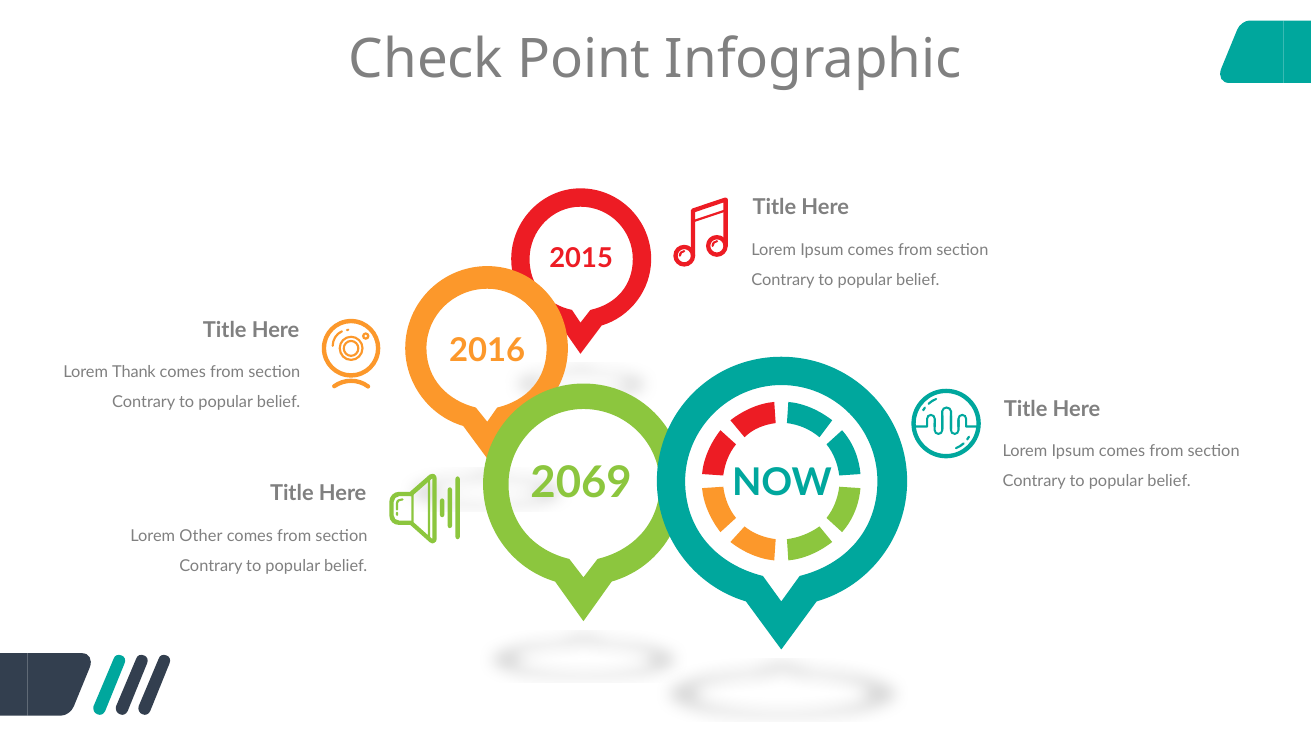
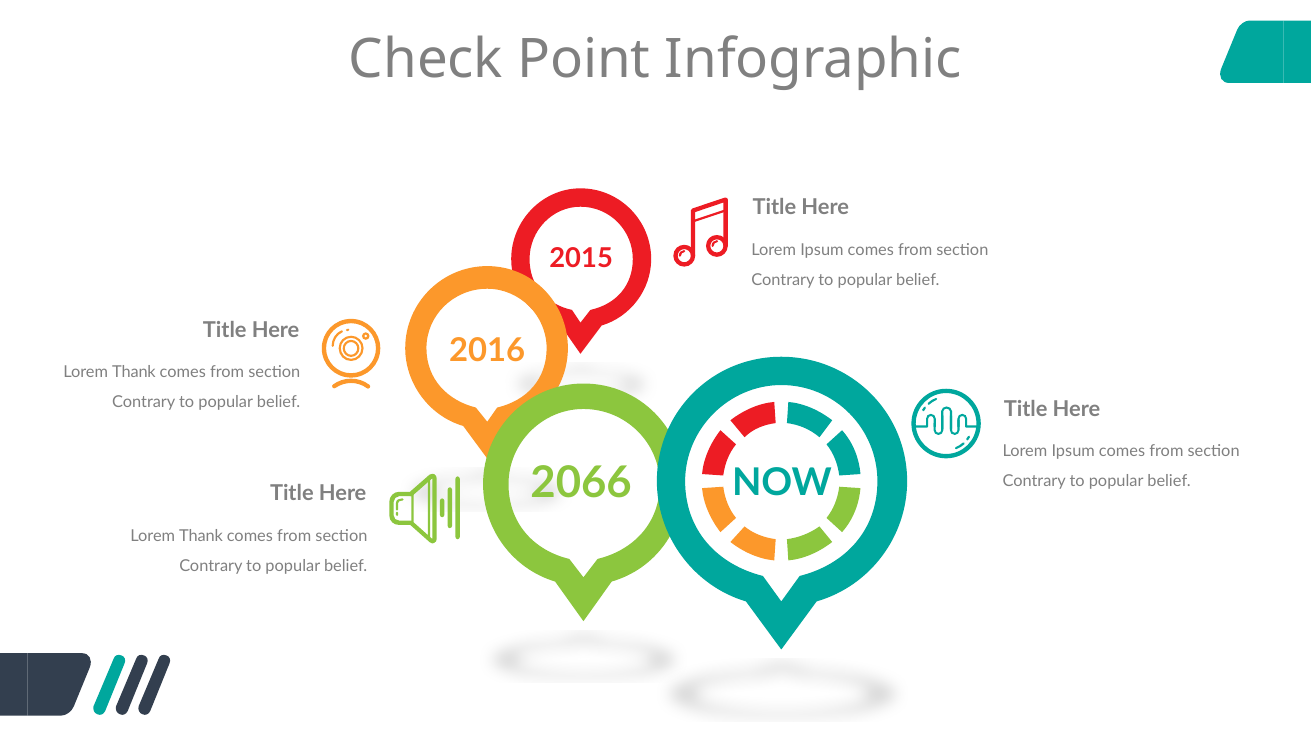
2069: 2069 -> 2066
Other at (201, 537): Other -> Thank
